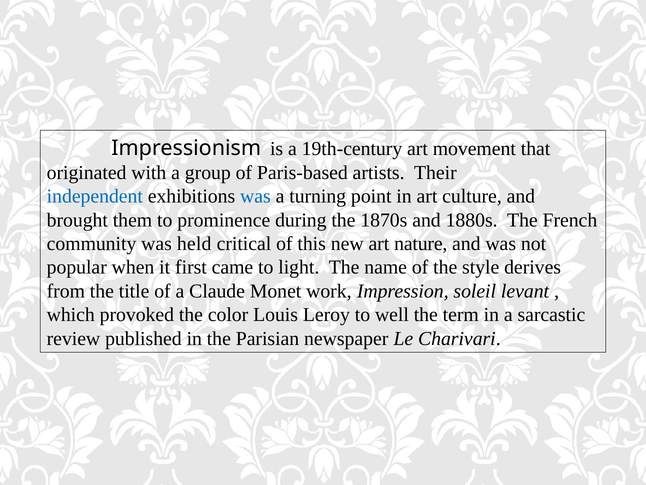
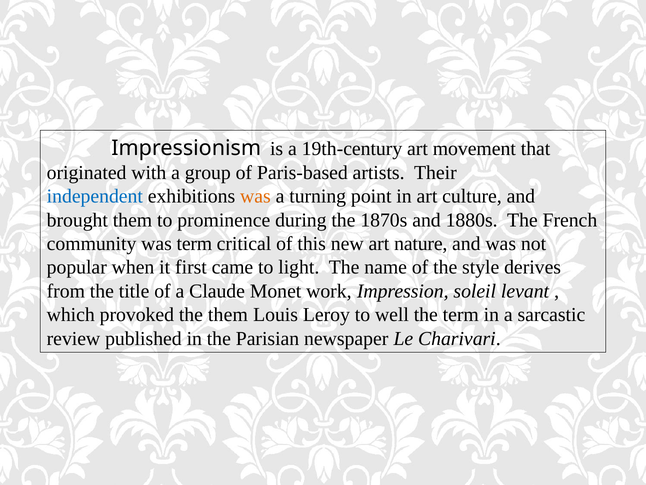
was at (255, 196) colour: blue -> orange
was held: held -> term
the color: color -> them
